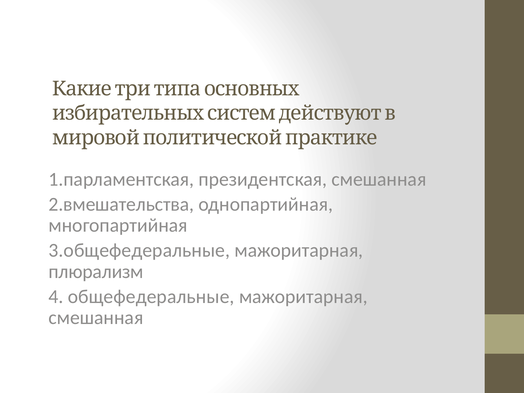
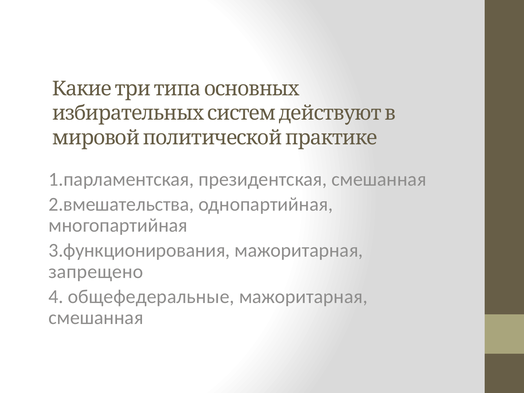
3.общефедеральные: 3.общефедеральные -> 3.функционирования
плюрализм: плюрализм -> запрещено
